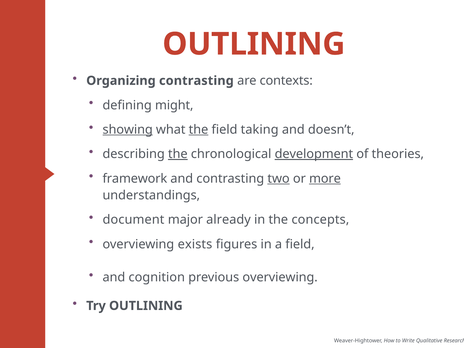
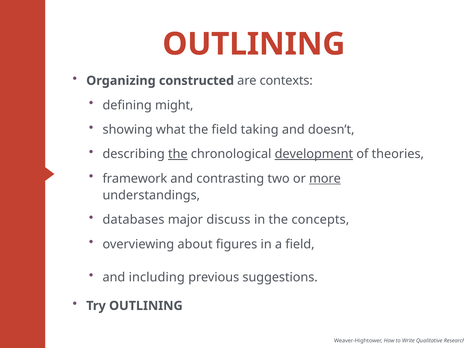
Organizing contrasting: contrasting -> constructed
showing underline: present -> none
the at (199, 130) underline: present -> none
two underline: present -> none
document: document -> databases
already: already -> discuss
exists: exists -> about
cognition: cognition -> including
previous overviewing: overviewing -> suggestions
